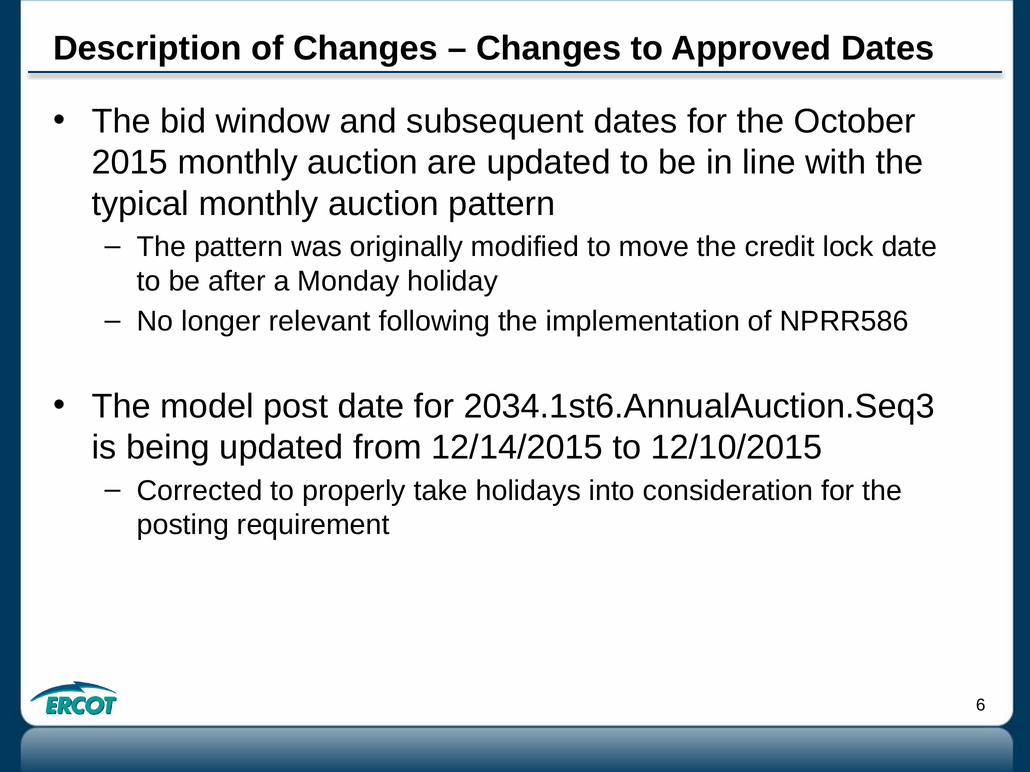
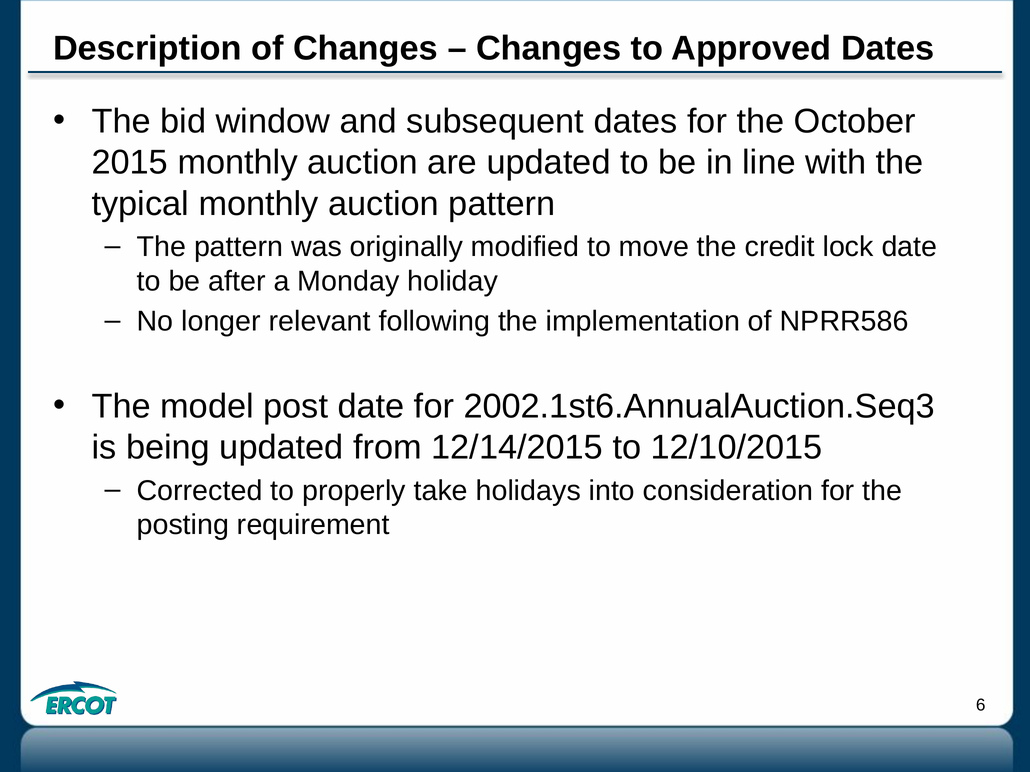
2034.1st6.AnnualAuction.Seq3: 2034.1st6.AnnualAuction.Seq3 -> 2002.1st6.AnnualAuction.Seq3
